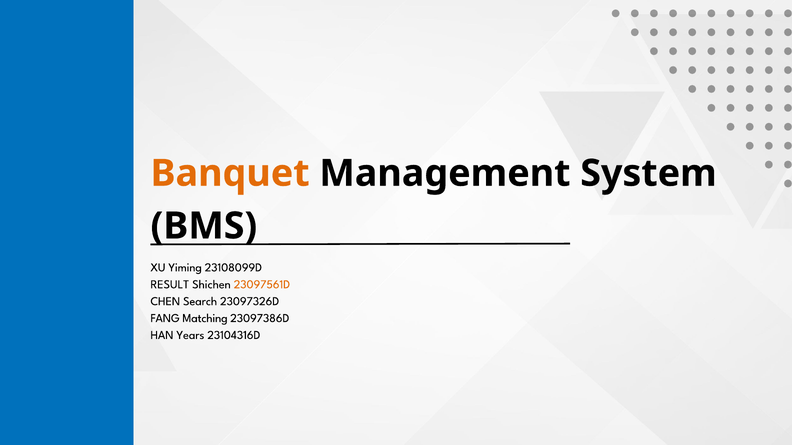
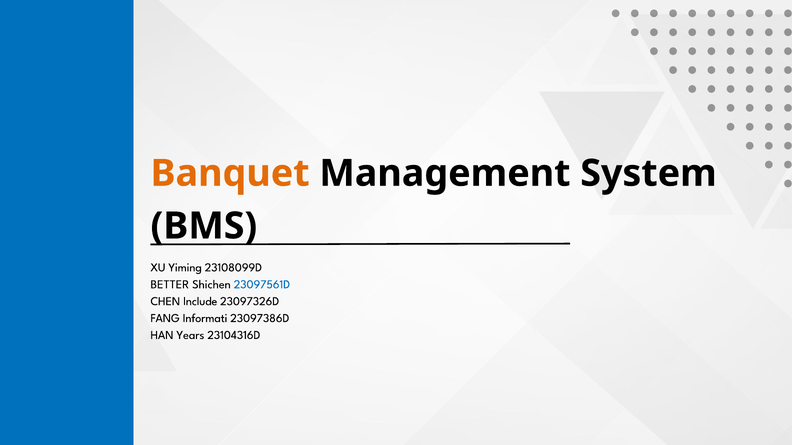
RESULT: RESULT -> BETTER
23097561D colour: orange -> blue
Search: Search -> Include
Matching: Matching -> Informati
